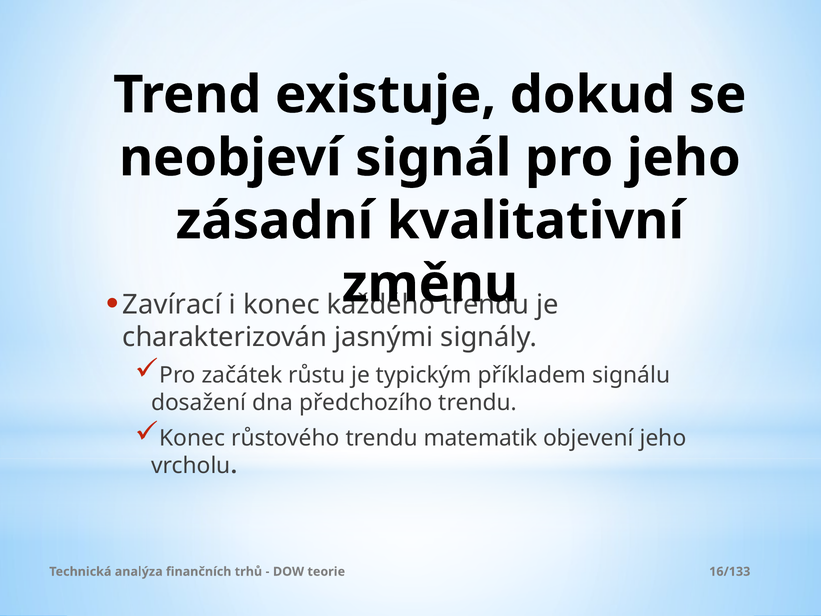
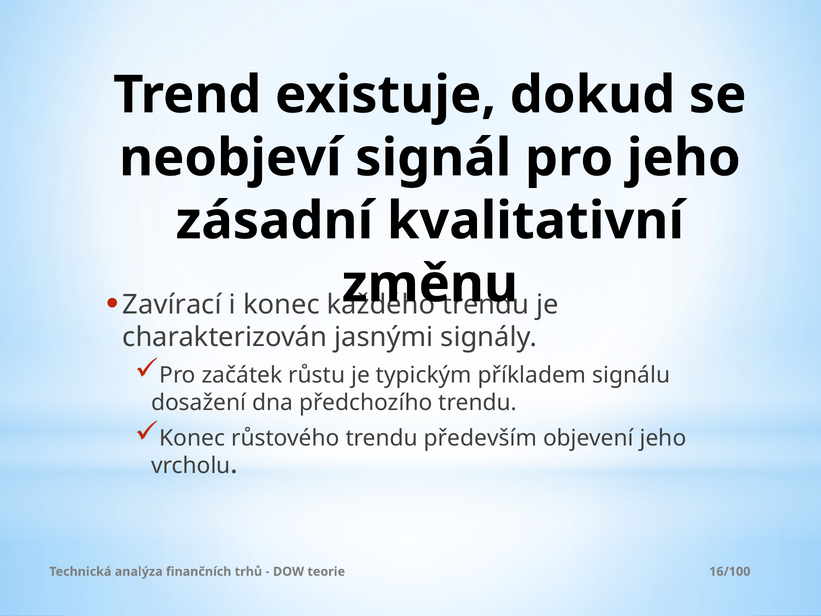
matematik: matematik -> především
16/133: 16/133 -> 16/100
